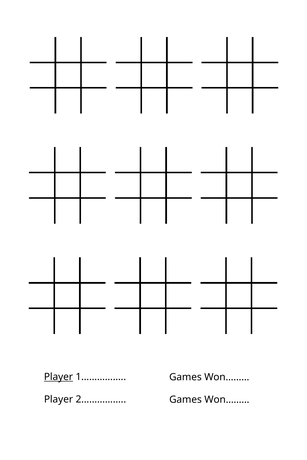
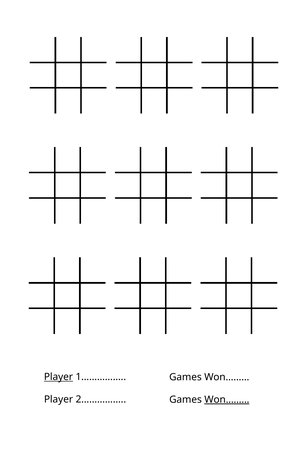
Won……… at (227, 400) underline: none -> present
